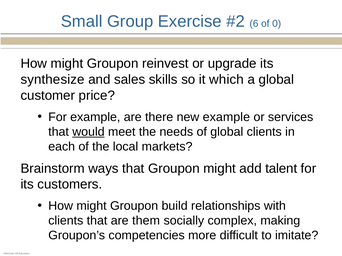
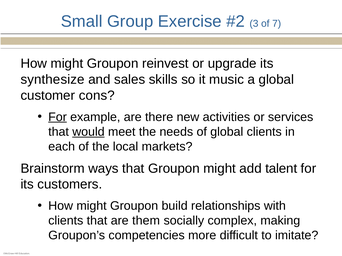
6: 6 -> 3
0: 0 -> 7
which: which -> music
price: price -> cons
For at (58, 117) underline: none -> present
new example: example -> activities
